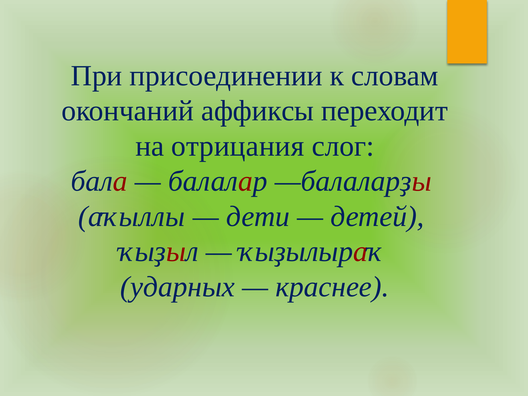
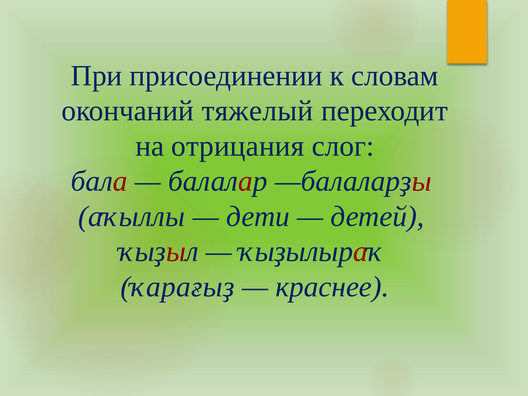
аффиксы: аффиксы -> тяжелый
ударных: ударных -> ҡарағыҙ
